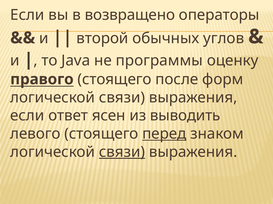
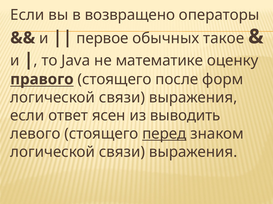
второй: второй -> первое
углов: углов -> такое
программы: программы -> математике
связи at (122, 152) underline: present -> none
